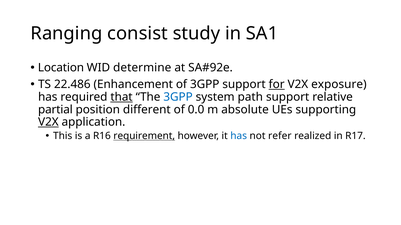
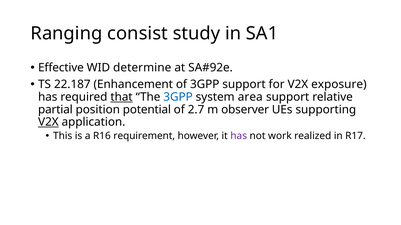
Location: Location -> Effective
22.486: 22.486 -> 22.187
for underline: present -> none
path: path -> area
different: different -> potential
0.0: 0.0 -> 2.7
absolute: absolute -> observer
requirement underline: present -> none
has at (239, 136) colour: blue -> purple
refer: refer -> work
